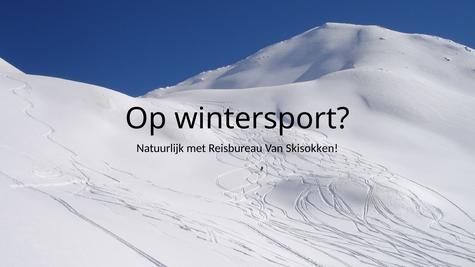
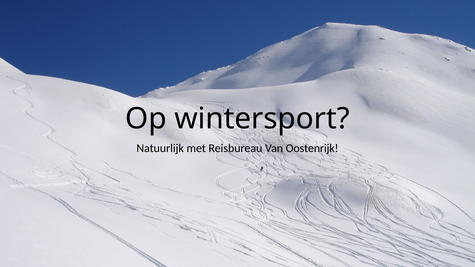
Skisokken: Skisokken -> Oostenrijk
